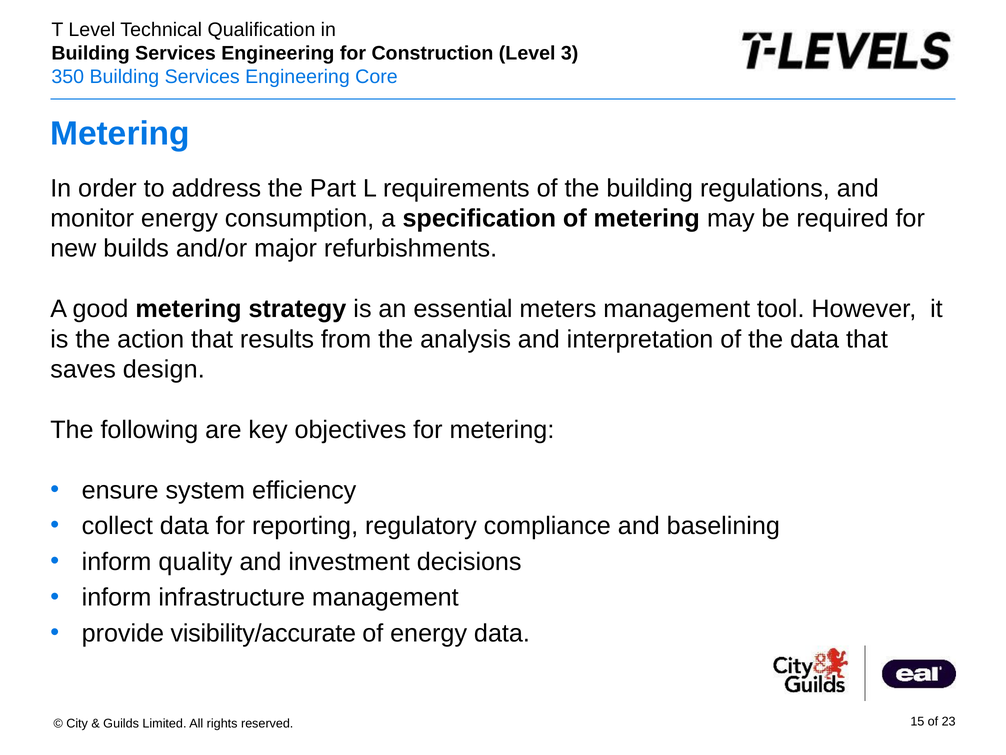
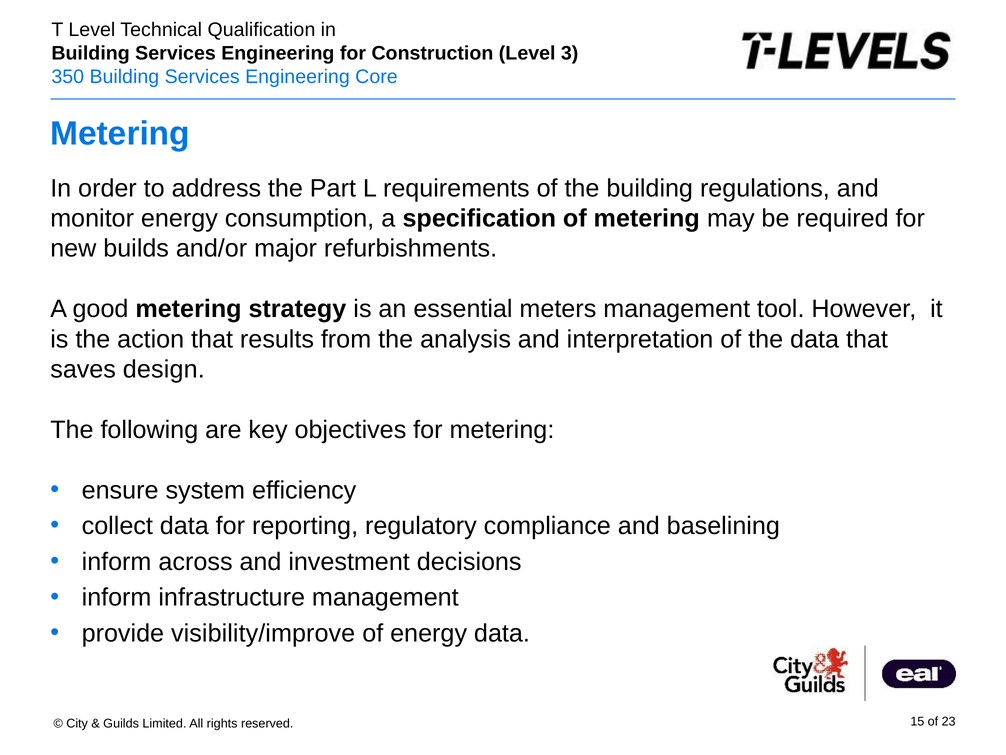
quality: quality -> across
visibility/accurate: visibility/accurate -> visibility/improve
